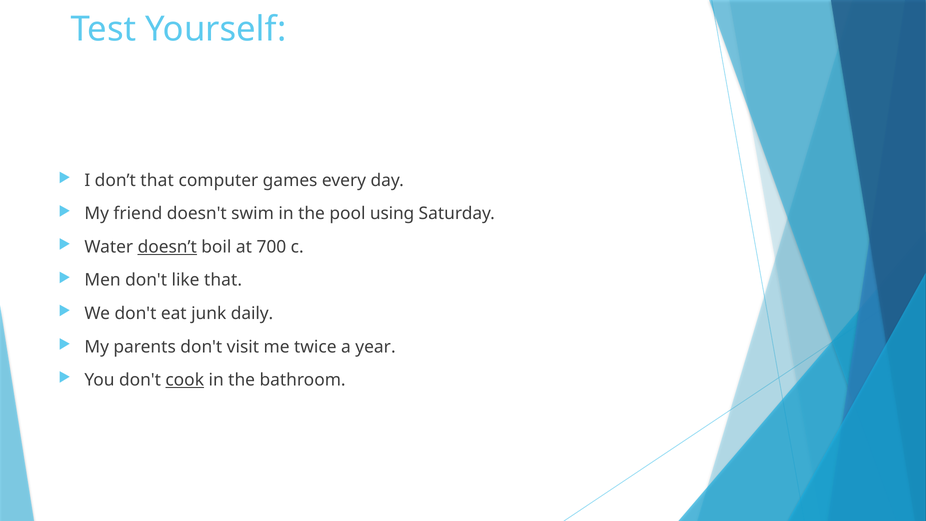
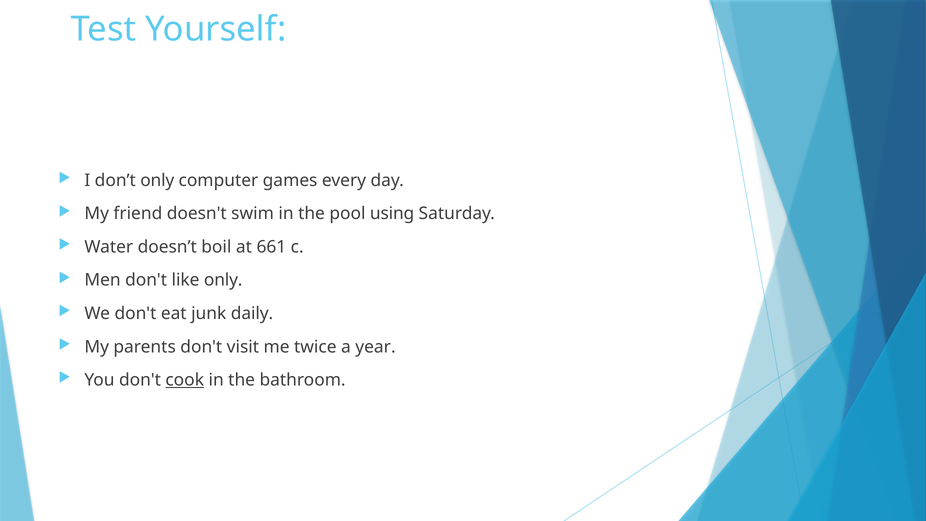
don’t that: that -> only
doesn’t underline: present -> none
700: 700 -> 661
like that: that -> only
